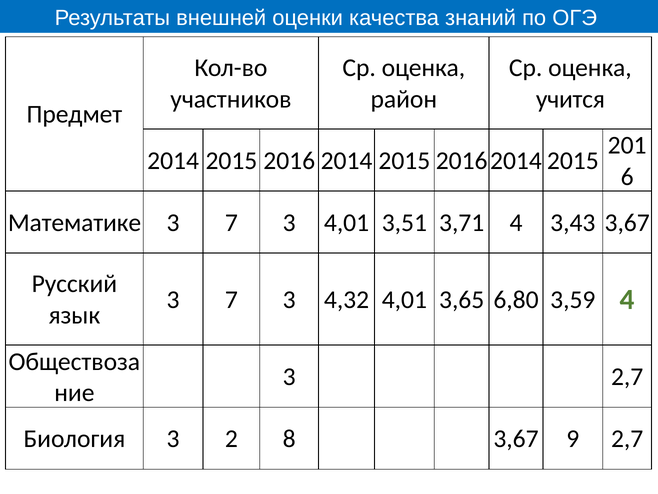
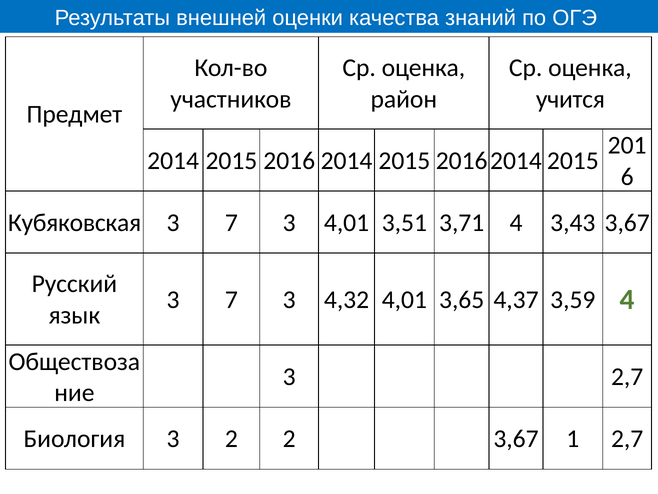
Математике: Математике -> Кубяковская
6,80: 6,80 -> 4,37
2 8: 8 -> 2
9: 9 -> 1
